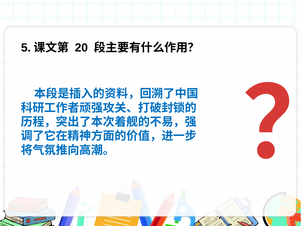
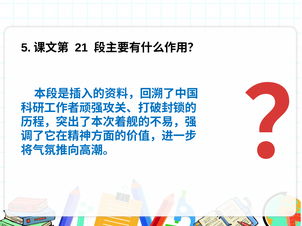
20: 20 -> 21
